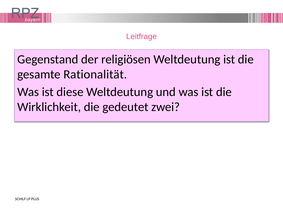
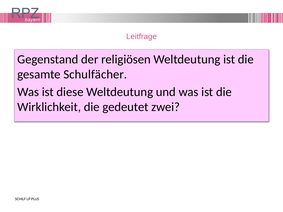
Rationalität: Rationalität -> Schulfächer
